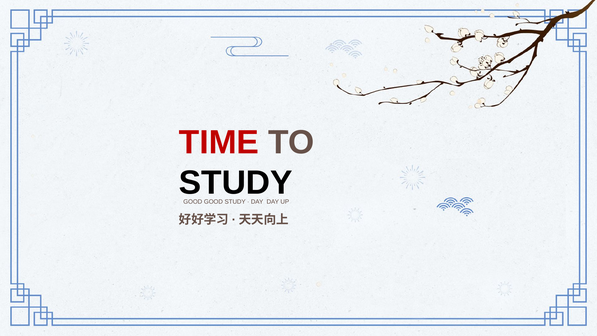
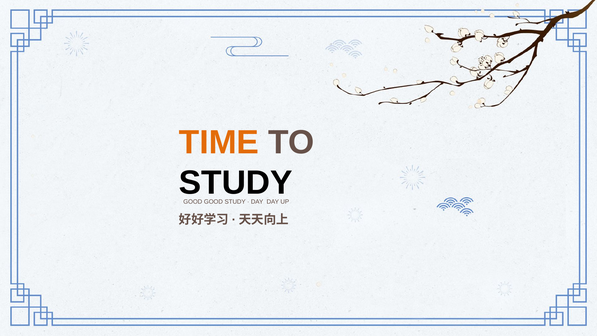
TIME colour: red -> orange
